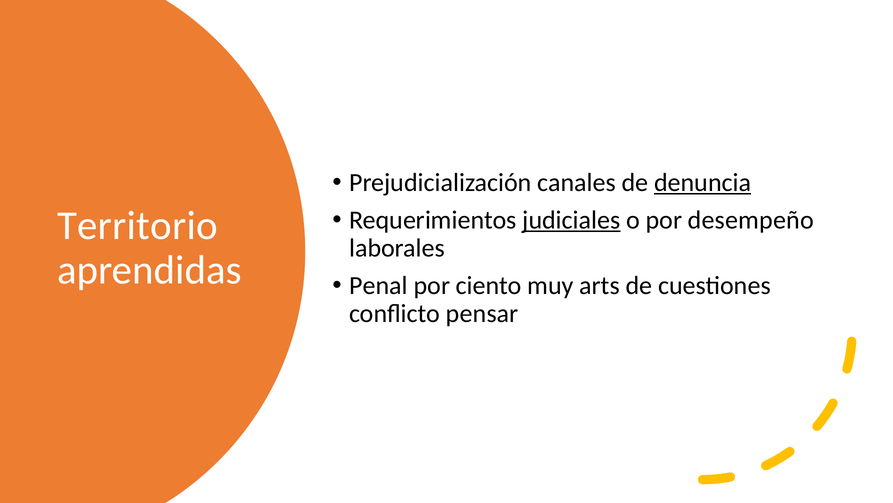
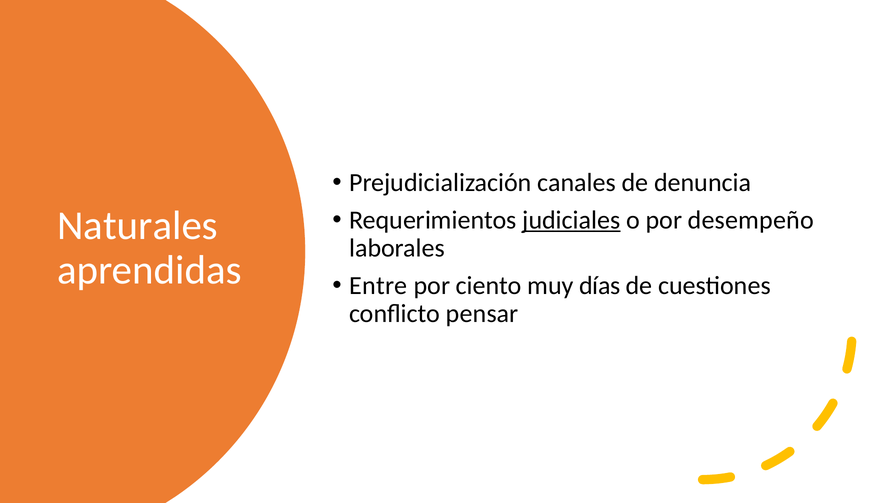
denuncia underline: present -> none
Territorio: Territorio -> Naturales
Penal: Penal -> Entre
arts: arts -> días
